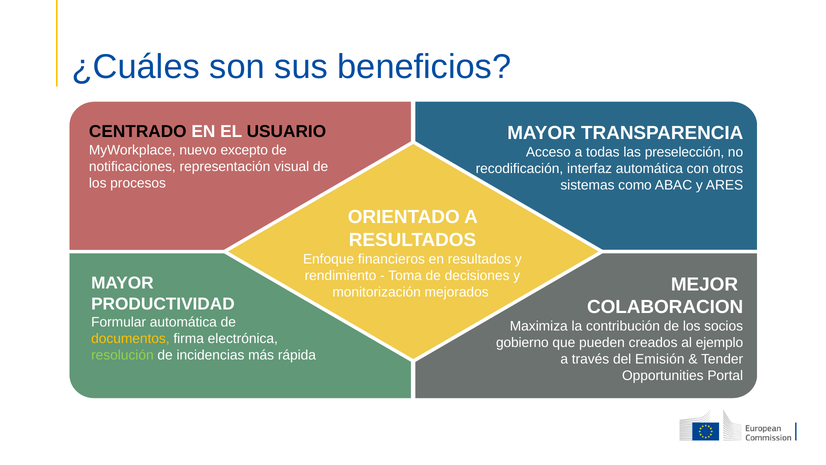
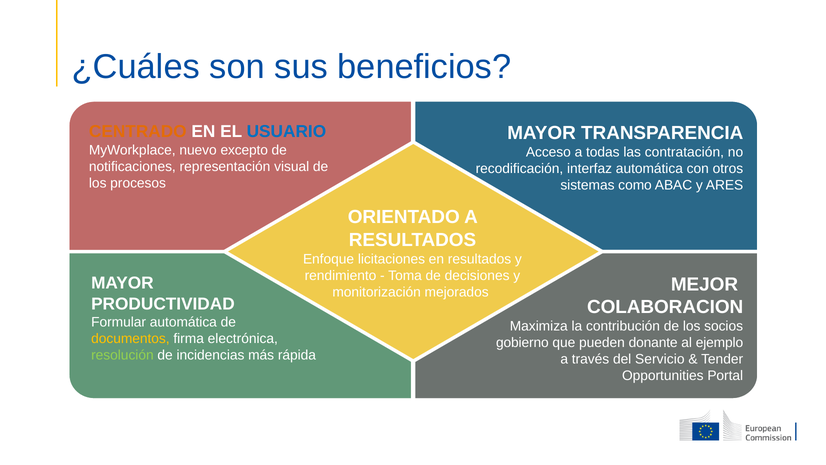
CENTRADO colour: black -> orange
USUARIO colour: black -> blue
preselección: preselección -> contratación
financieros: financieros -> licitaciones
creados: creados -> donante
Emisión: Emisión -> Servicio
